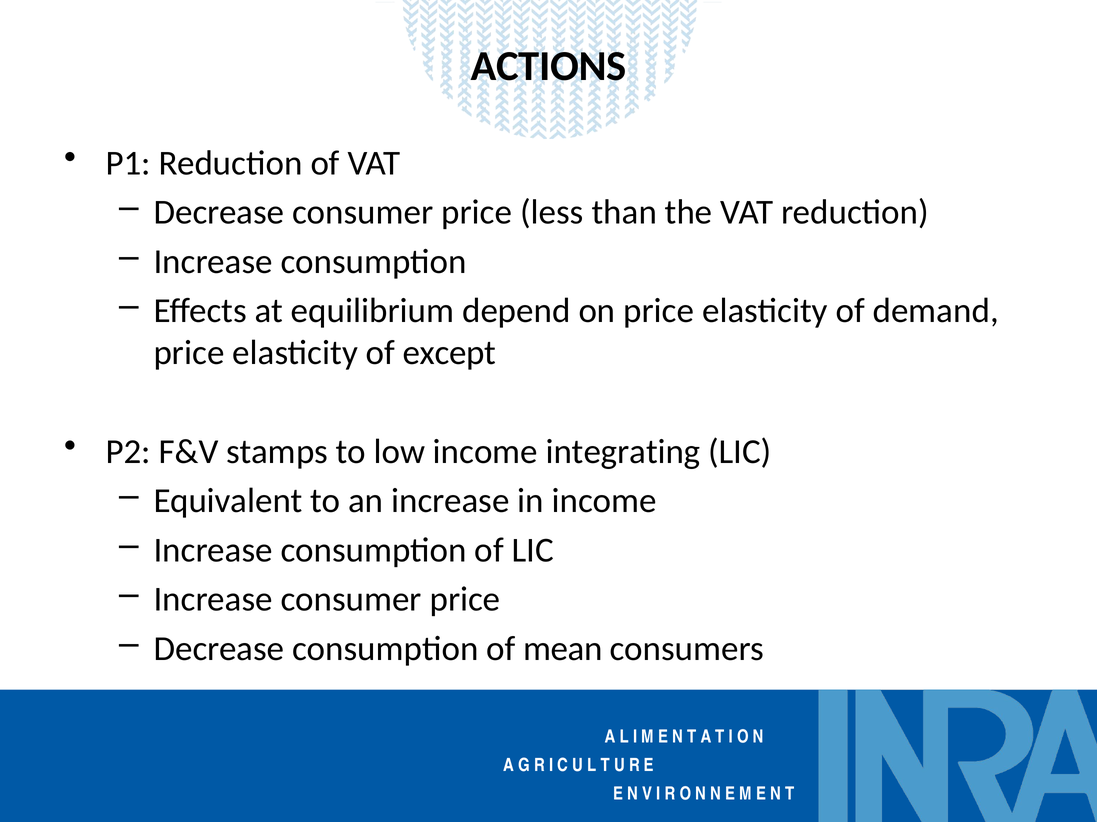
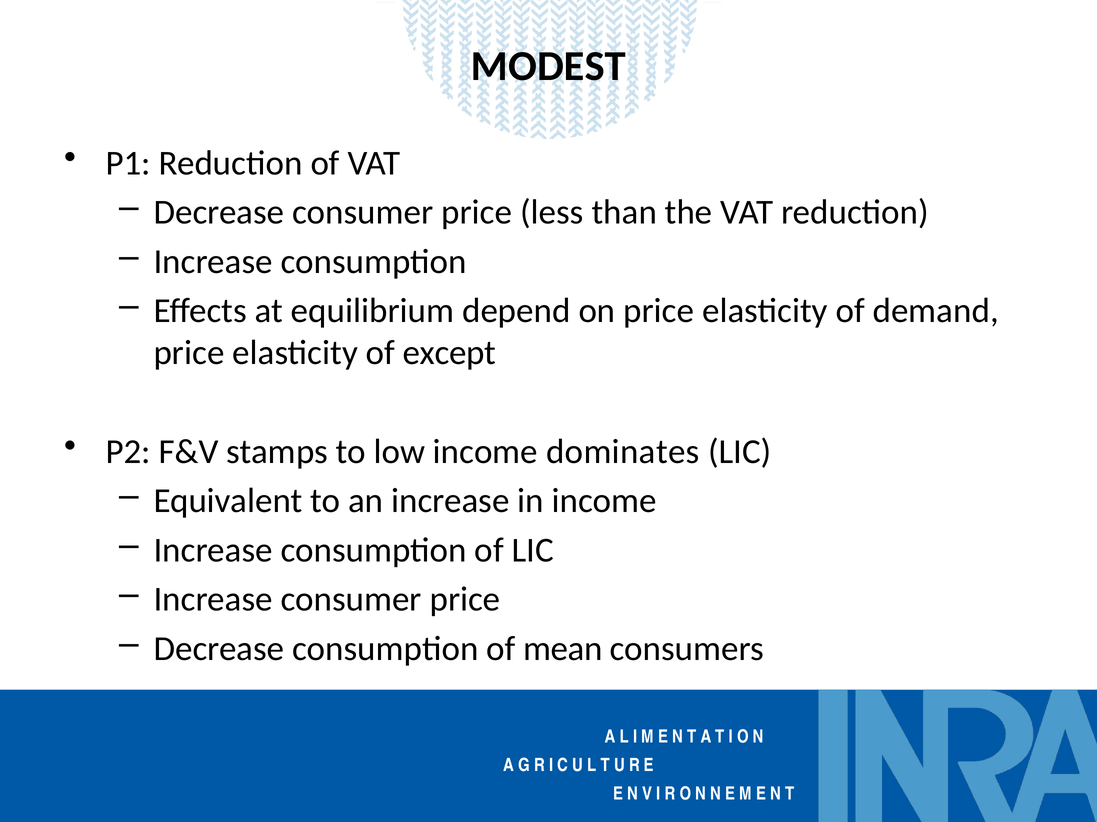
ACTIONS: ACTIONS -> MODEST
integrating: integrating -> dominates
